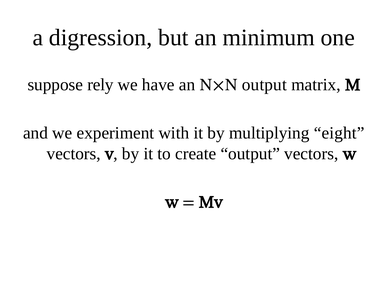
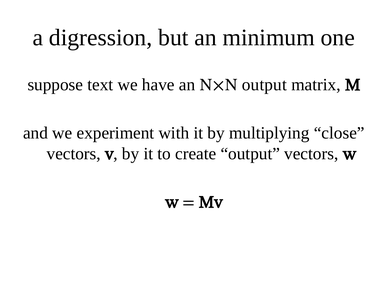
rely: rely -> text
eight: eight -> close
